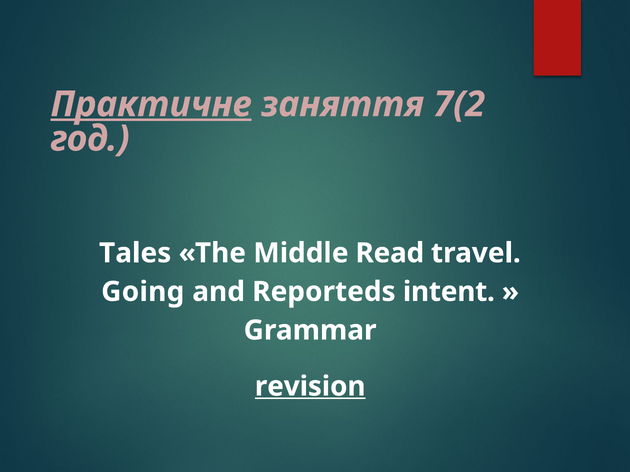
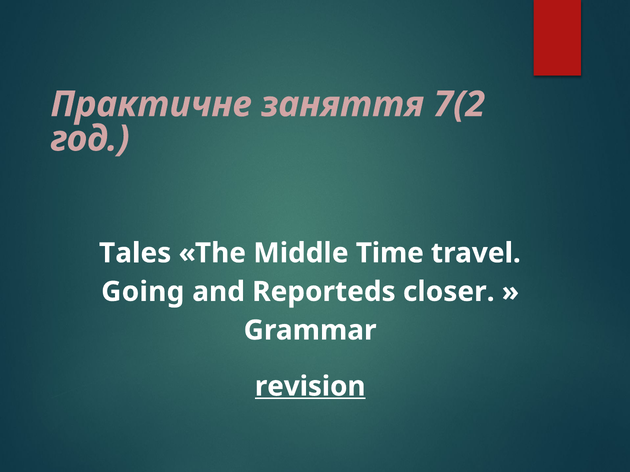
Практичне underline: present -> none
Read: Read -> Time
intent: intent -> closer
